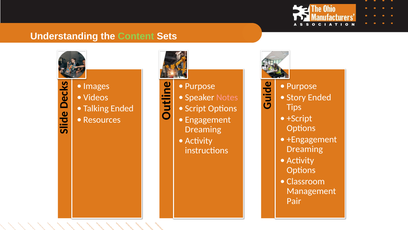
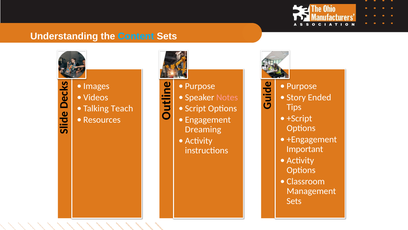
Content colour: light green -> light blue
Talking Ended: Ended -> Teach
Dreaming at (305, 149): Dreaming -> Important
Pair at (294, 201): Pair -> Sets
